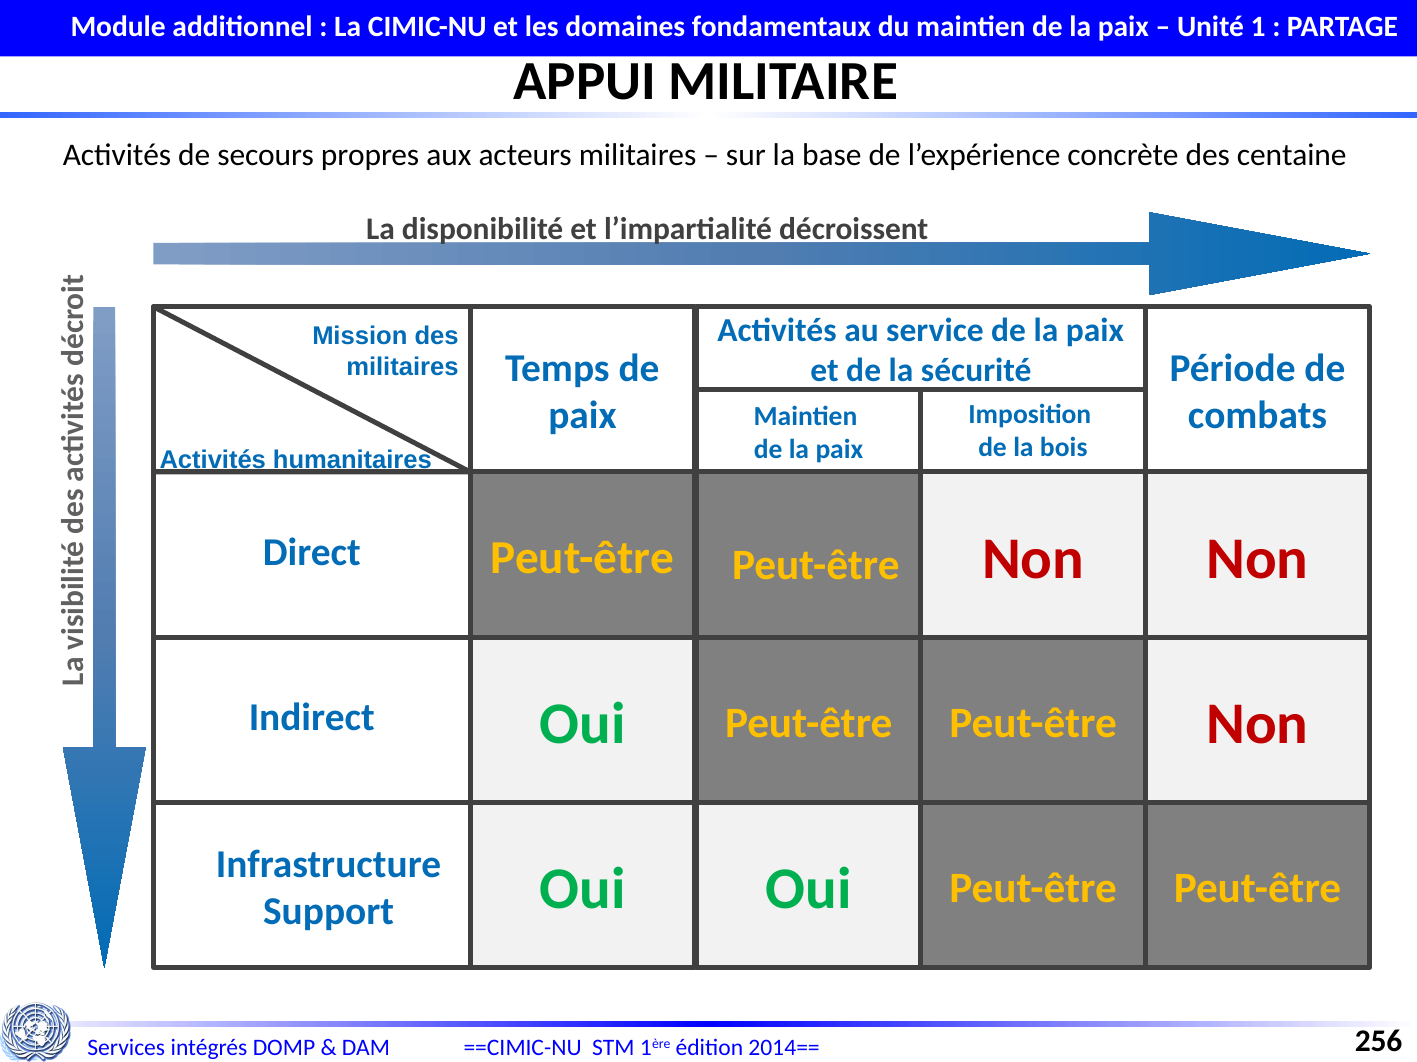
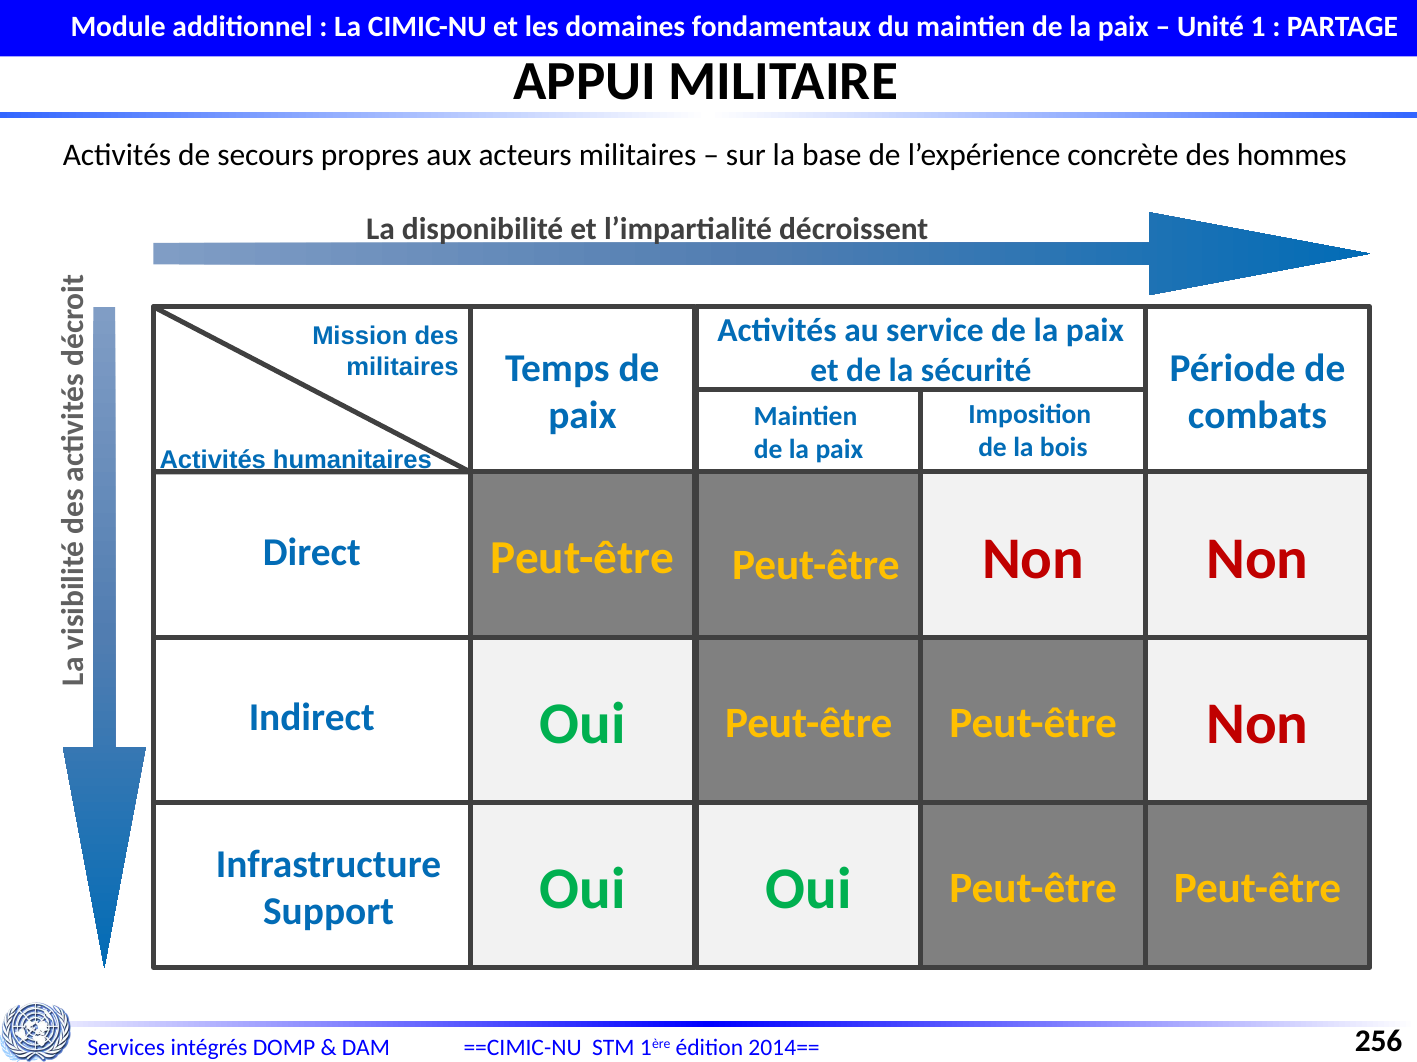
centaine: centaine -> hommes
